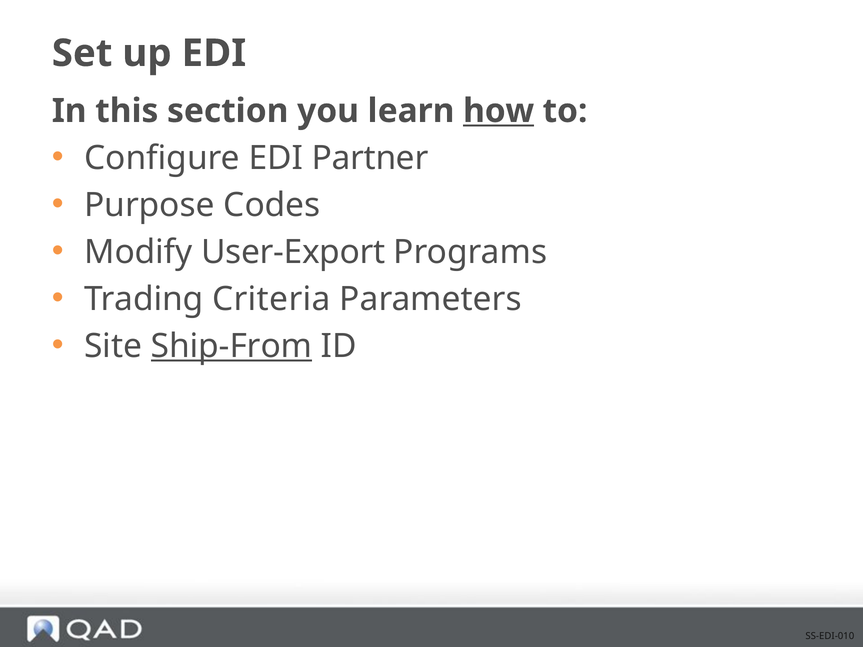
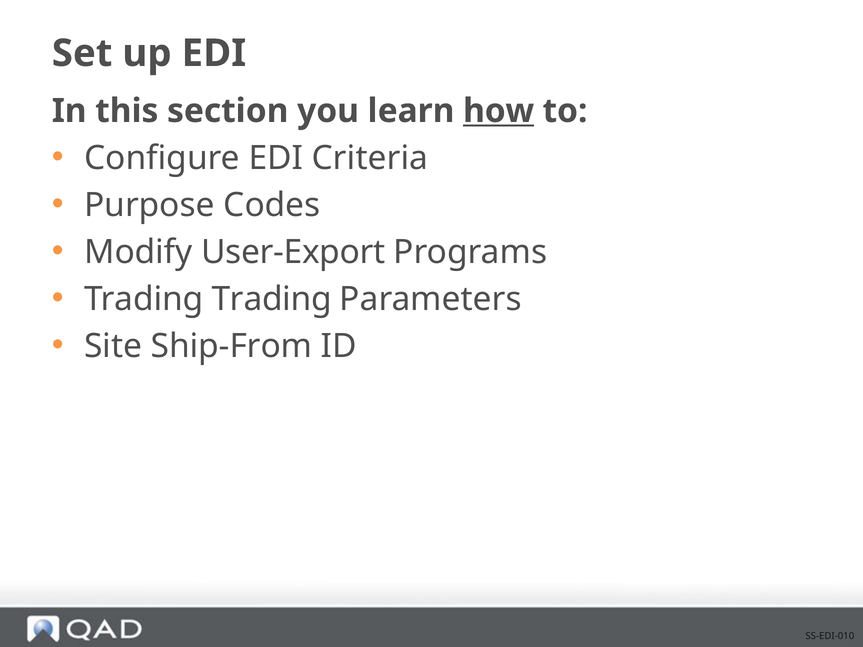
Partner: Partner -> Criteria
Trading Criteria: Criteria -> Trading
Ship-From underline: present -> none
